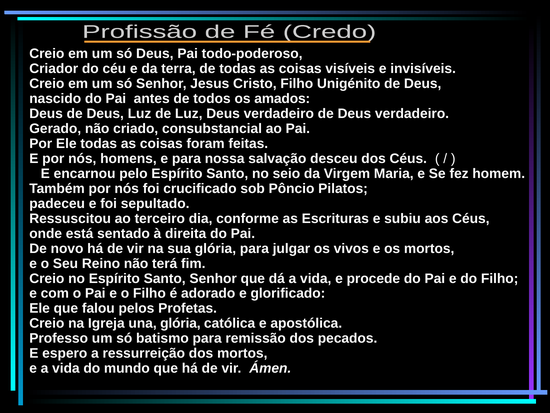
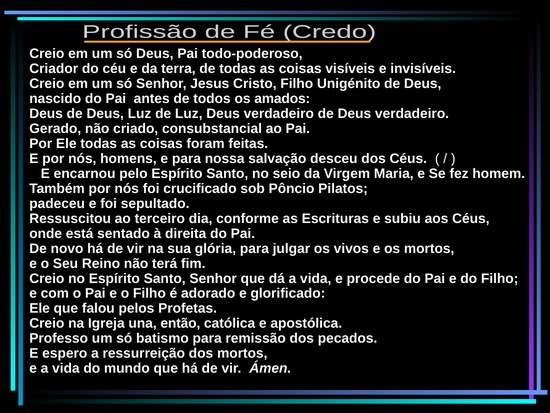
una glória: glória -> então
